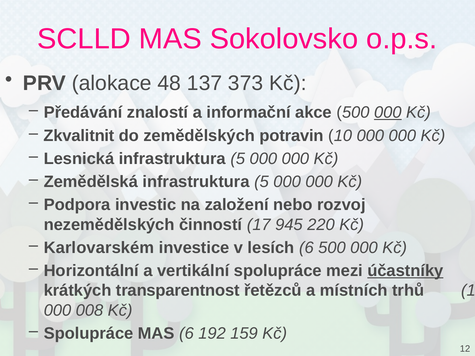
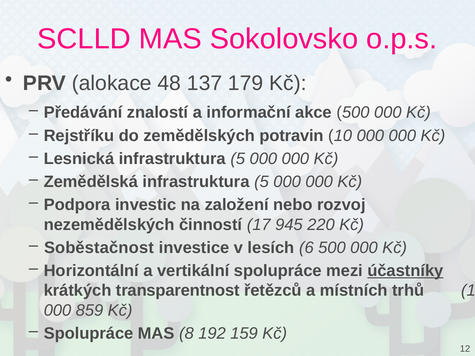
373: 373 -> 179
000 at (388, 113) underline: present -> none
Zkvalitnit: Zkvalitnit -> Rejstříku
Karlovarském: Karlovarském -> Soběstačnost
008: 008 -> 859
MAS 6: 6 -> 8
